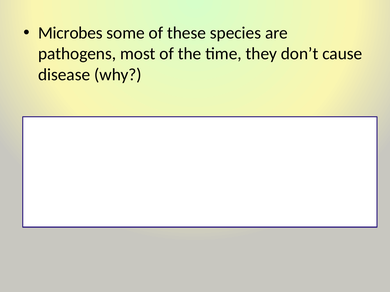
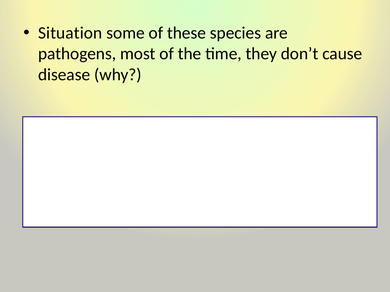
Microbes: Microbes -> Situation
